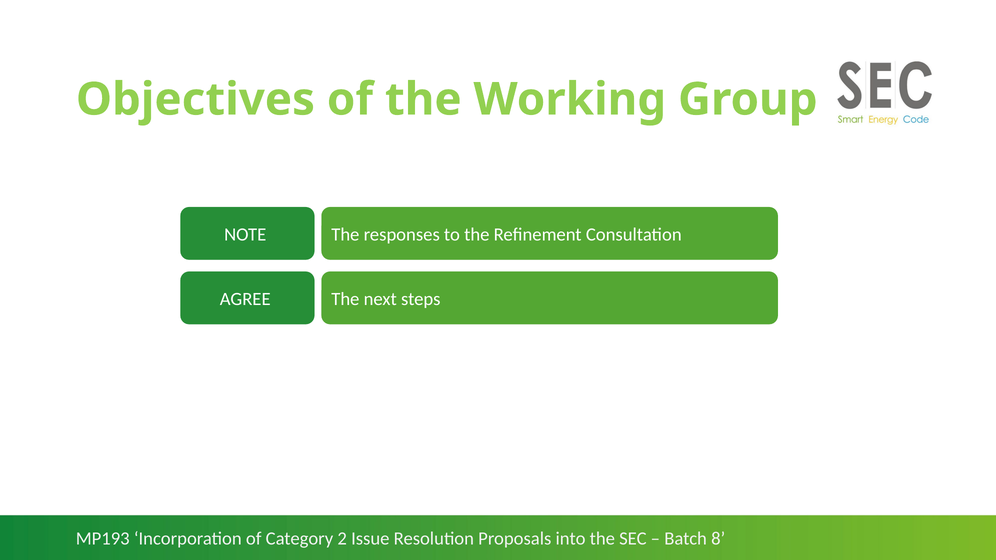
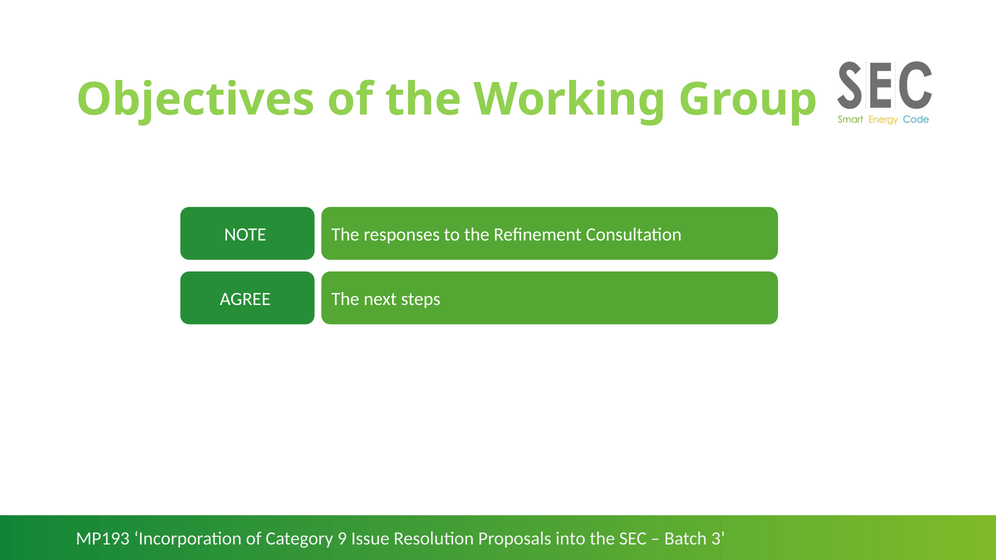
2: 2 -> 9
8: 8 -> 3
